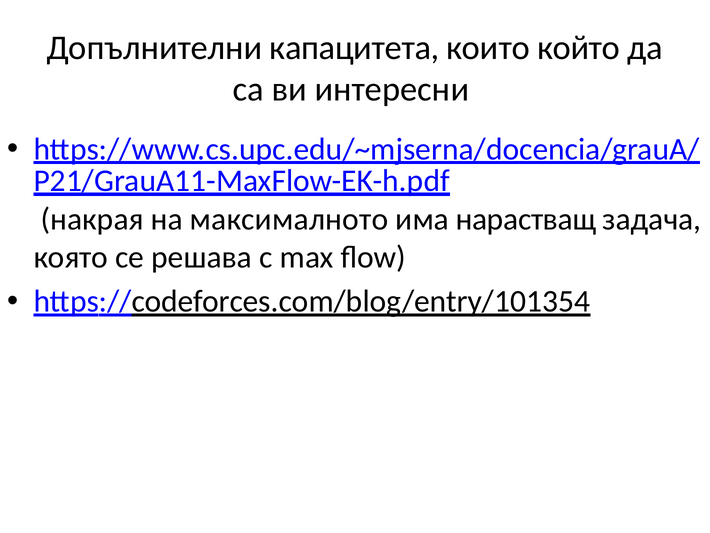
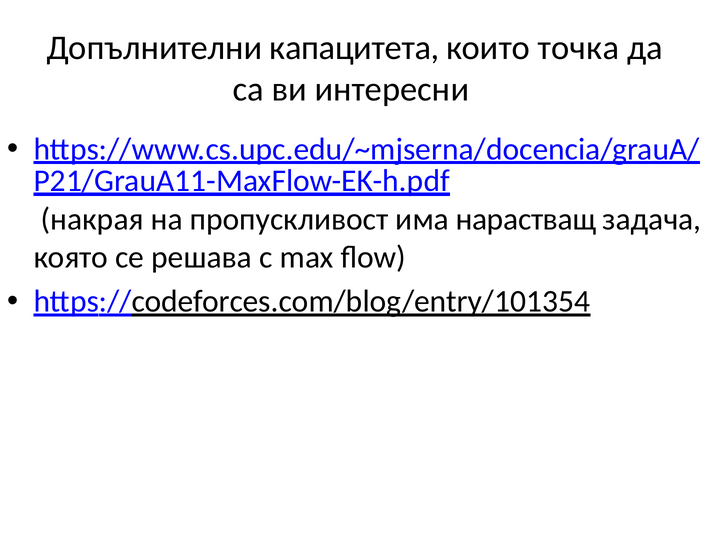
който: който -> точка
максималното: максималното -> пропускливост
